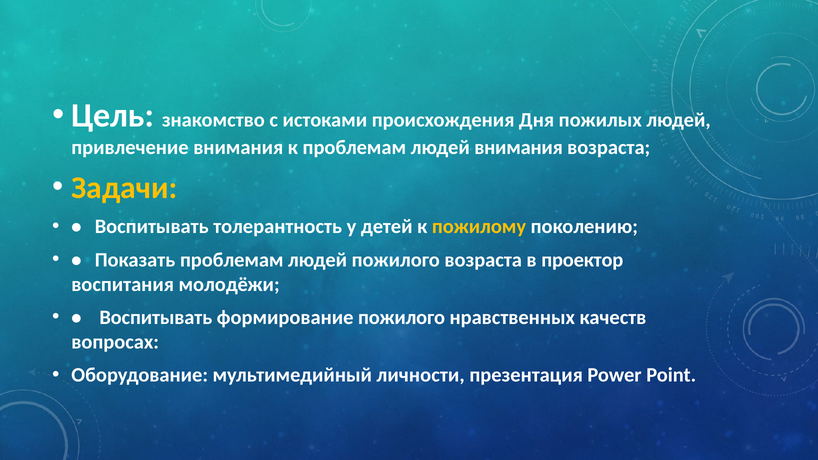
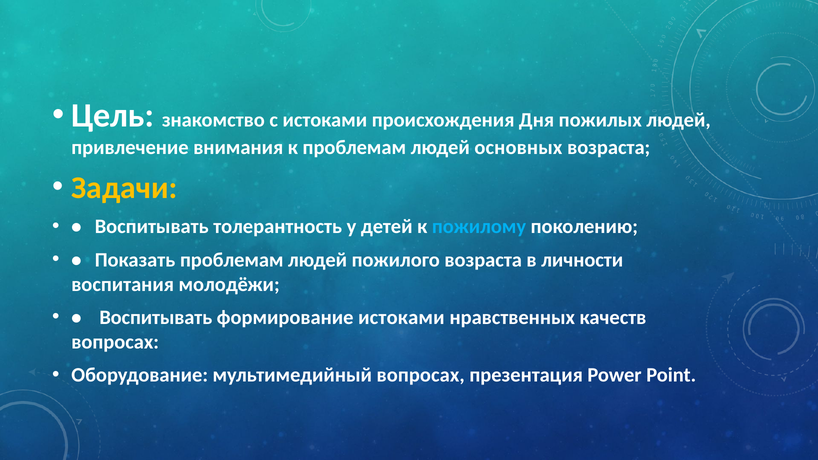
людей внимания: внимания -> основных
пожилому colour: yellow -> light blue
проектор: проектор -> личности
формирование пожилого: пожилого -> истоками
мультимедийный личности: личности -> вопросах
